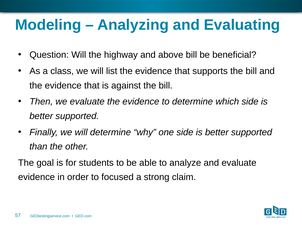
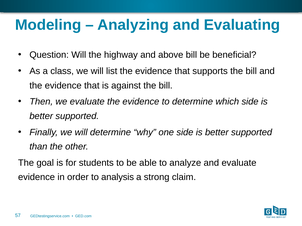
focused: focused -> analysis
